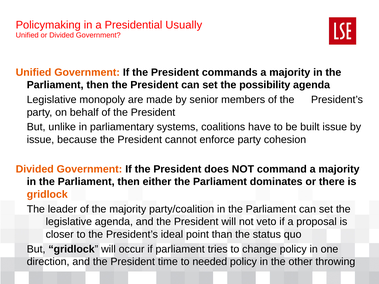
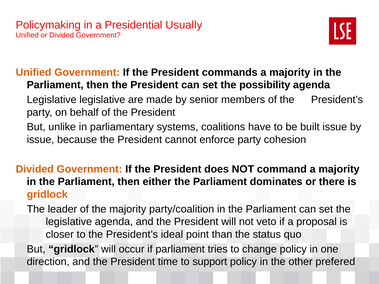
Legislative monopoly: monopoly -> legislative
needed: needed -> support
throwing: throwing -> prefered
